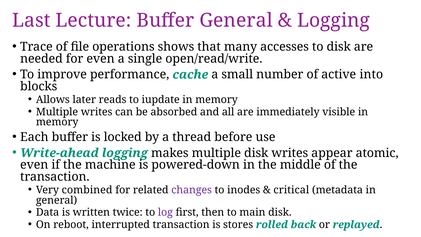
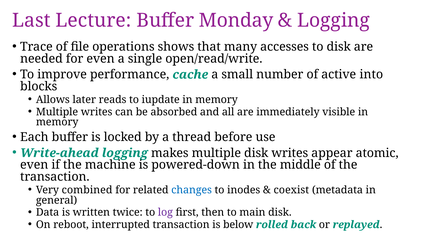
Buffer General: General -> Monday
changes colour: purple -> blue
critical: critical -> coexist
stores: stores -> below
